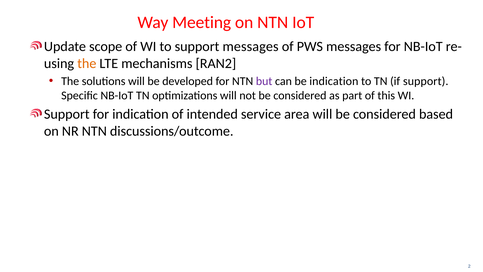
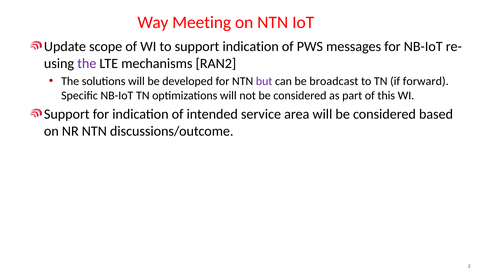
support messages: messages -> indication
the at (87, 63) colour: orange -> purple
be indication: indication -> broadcast
if support: support -> forward
